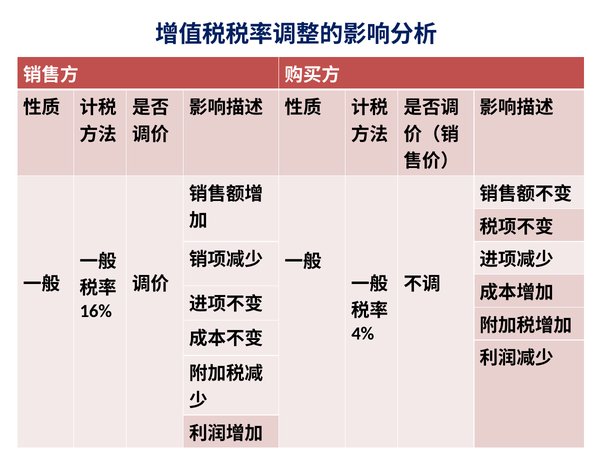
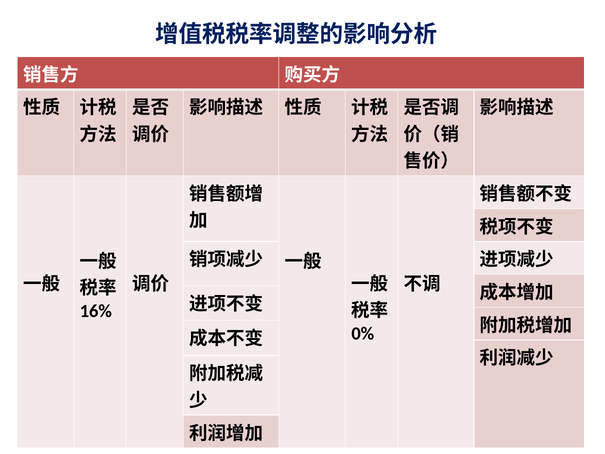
4%: 4% -> 0%
